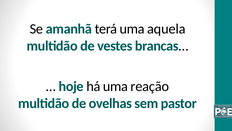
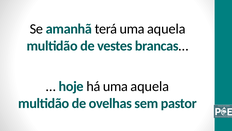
há uma reação: reação -> aquela
